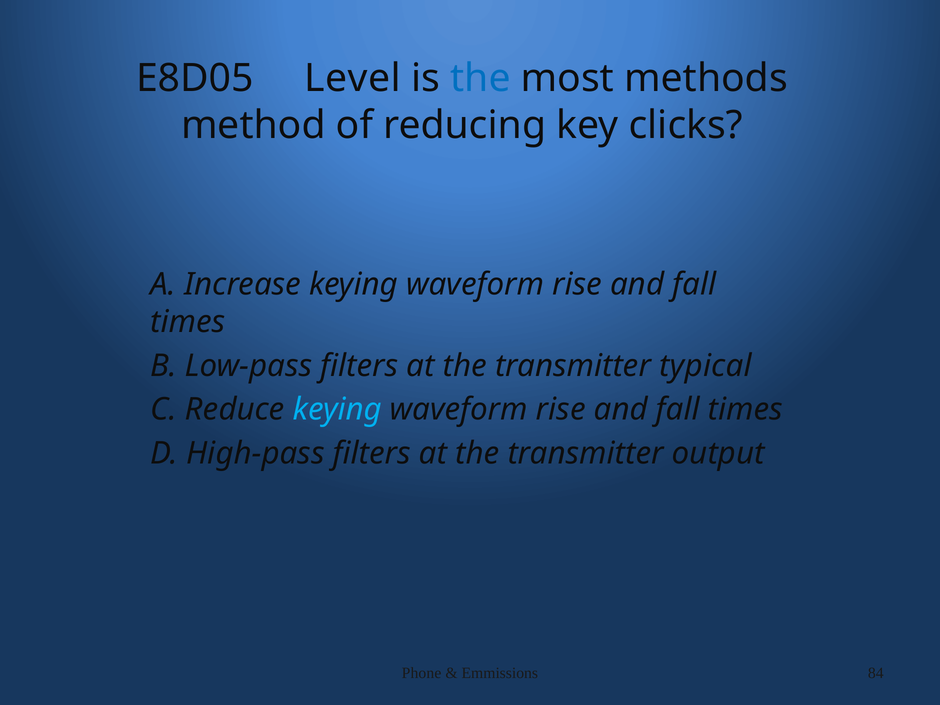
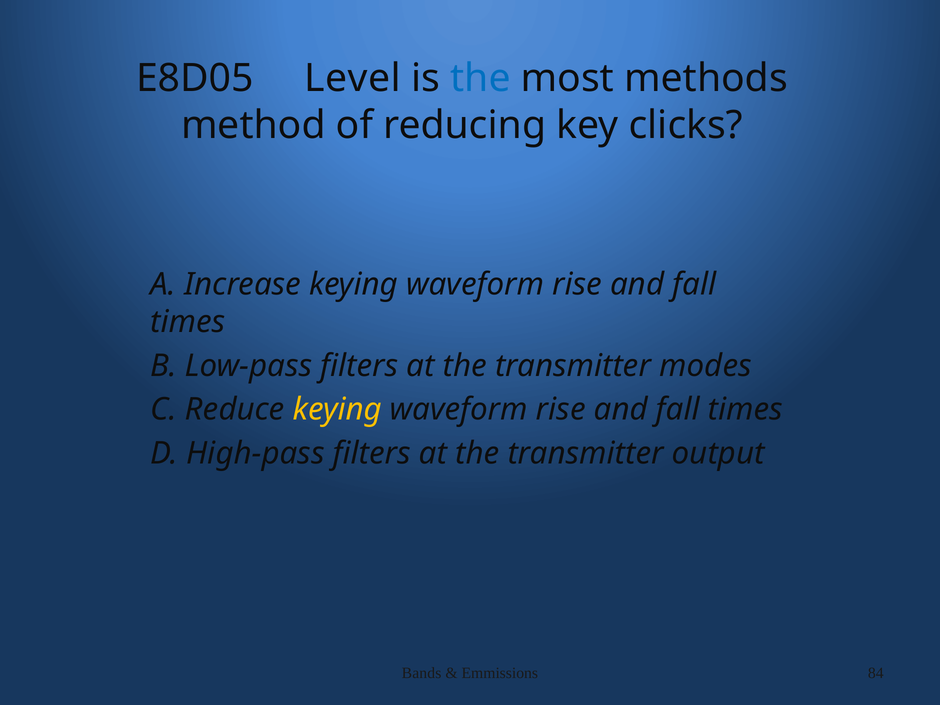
typical: typical -> modes
keying at (337, 410) colour: light blue -> yellow
Phone: Phone -> Bands
